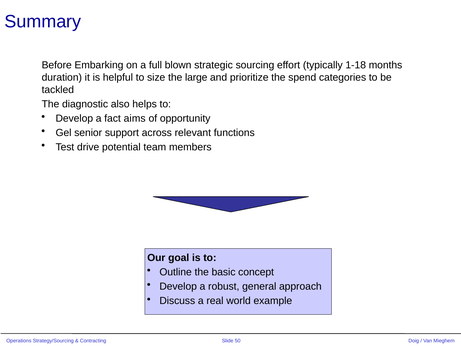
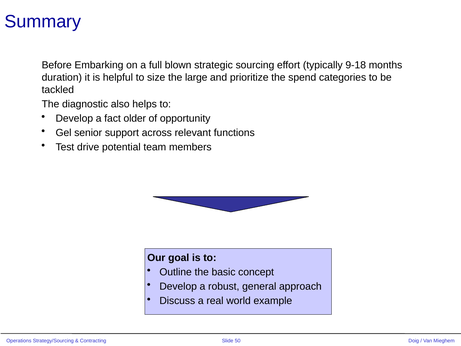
1-18: 1-18 -> 9-18
aims: aims -> older
